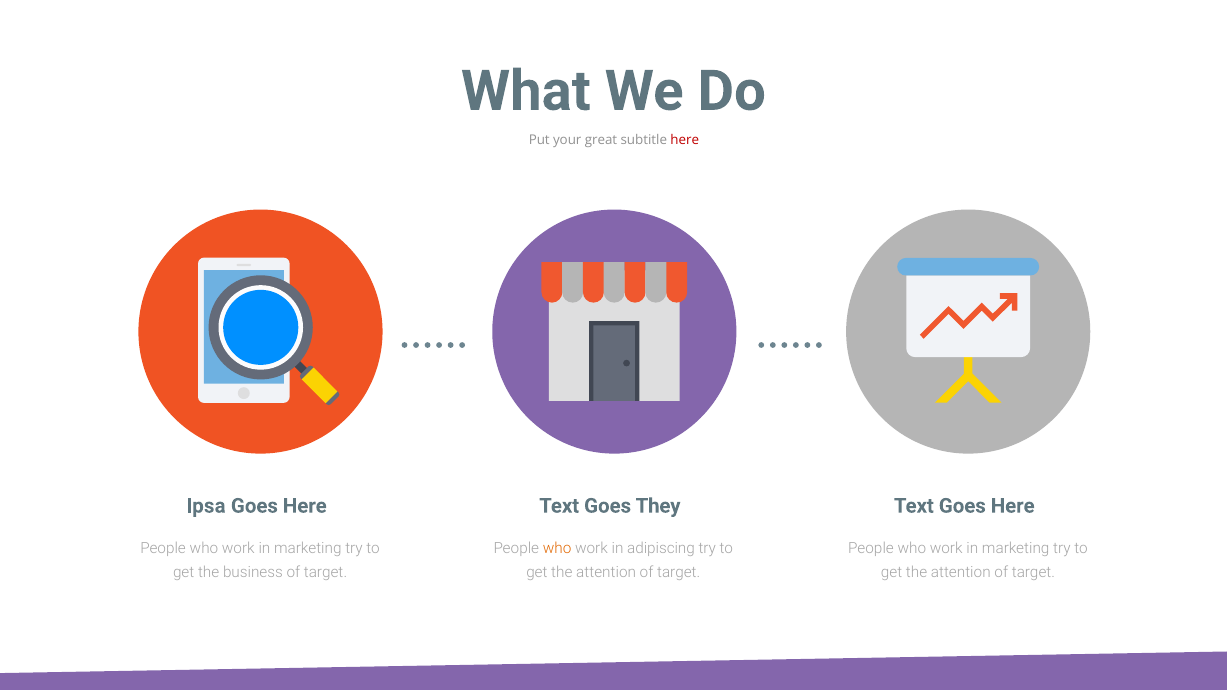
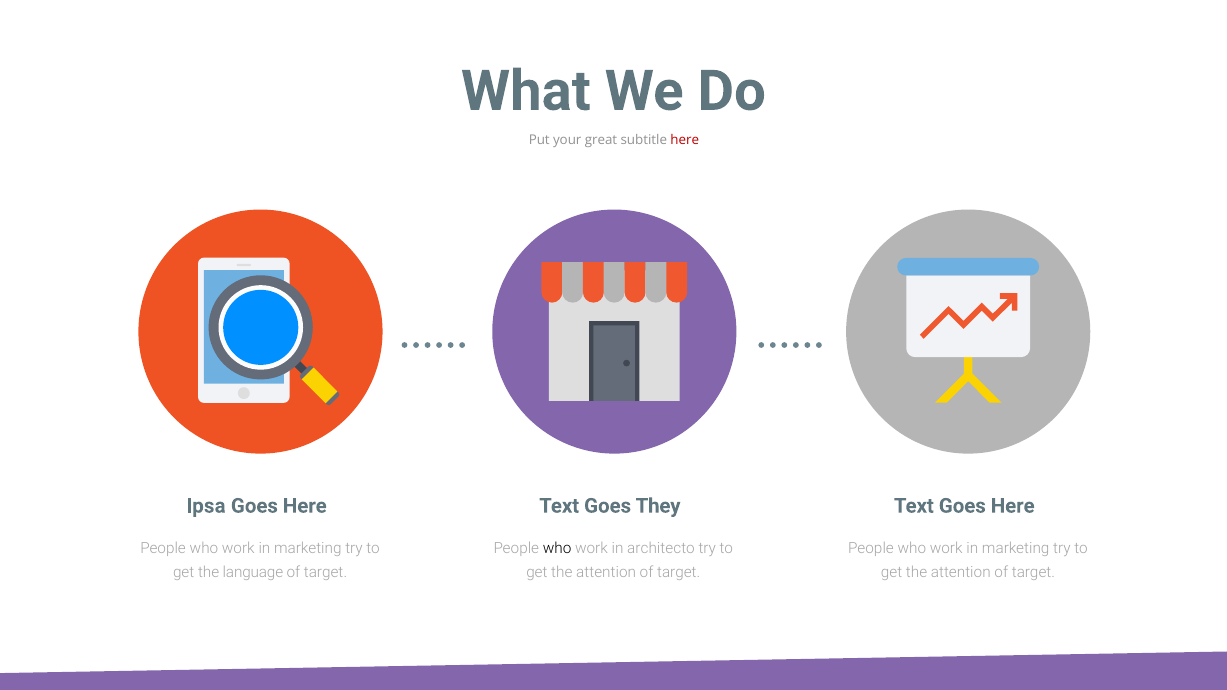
who at (557, 549) colour: orange -> black
adipiscing: adipiscing -> architecto
business: business -> language
